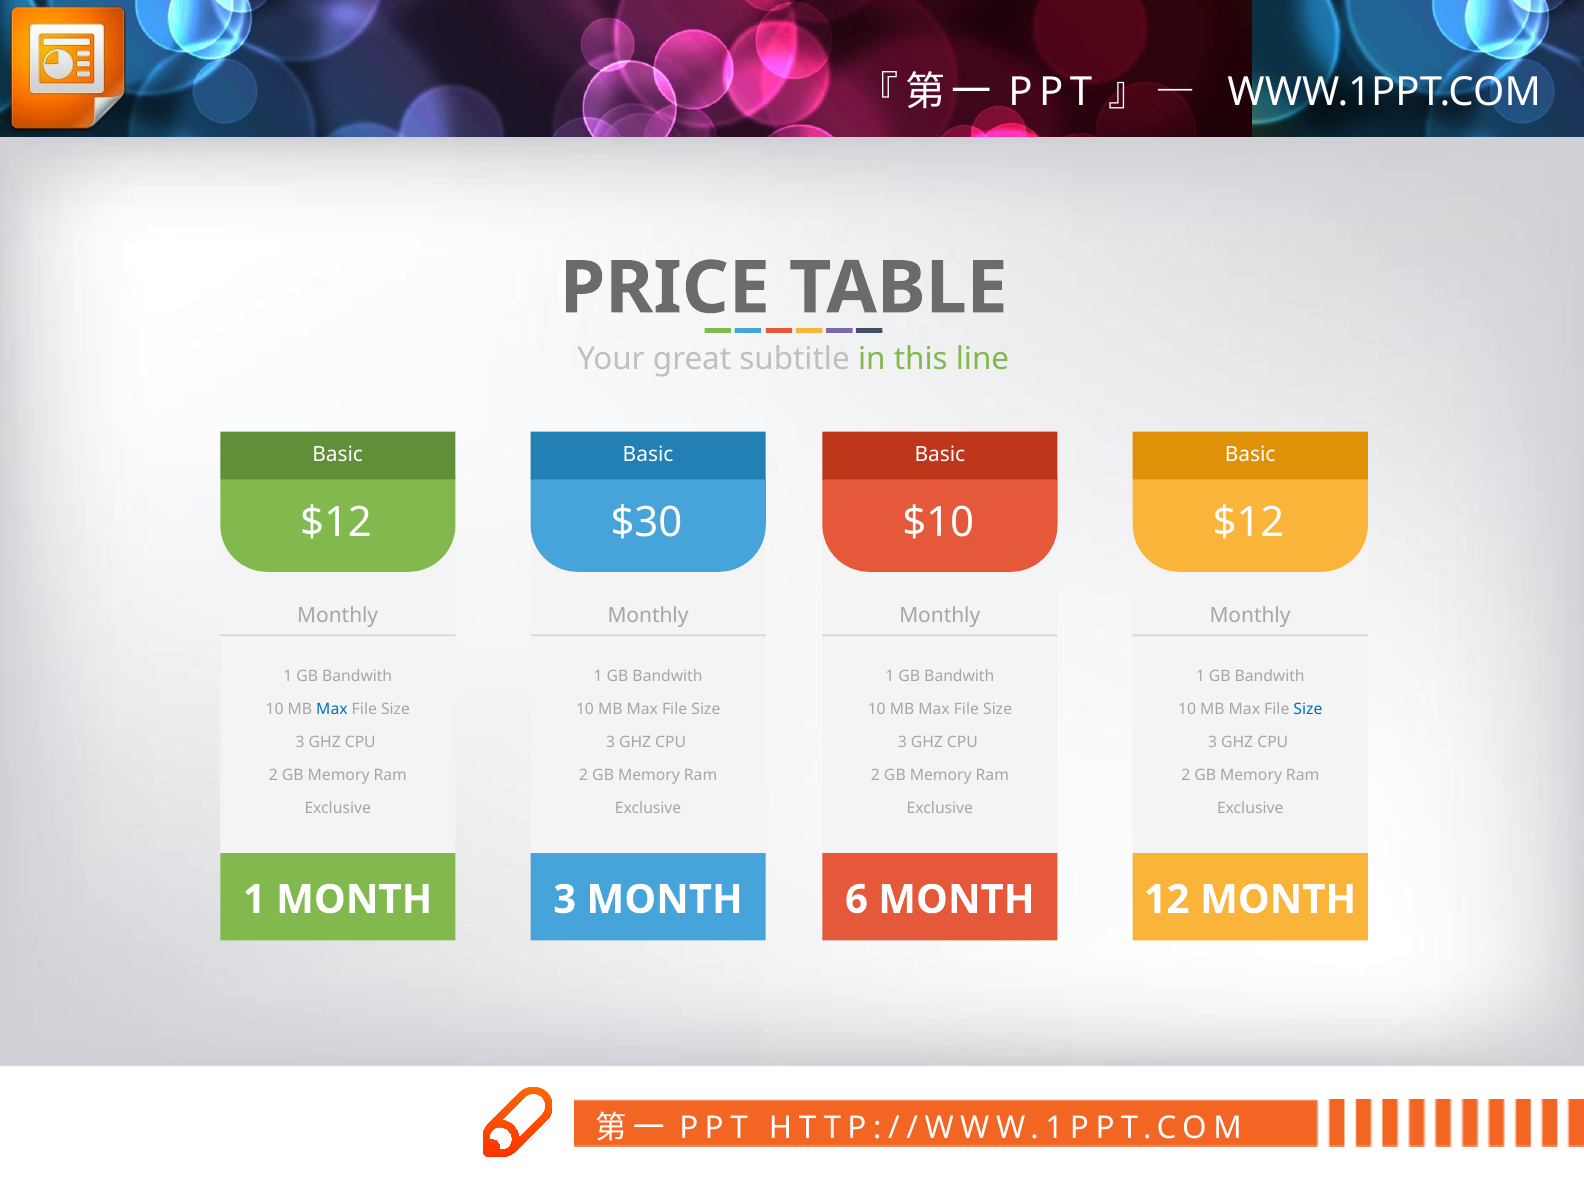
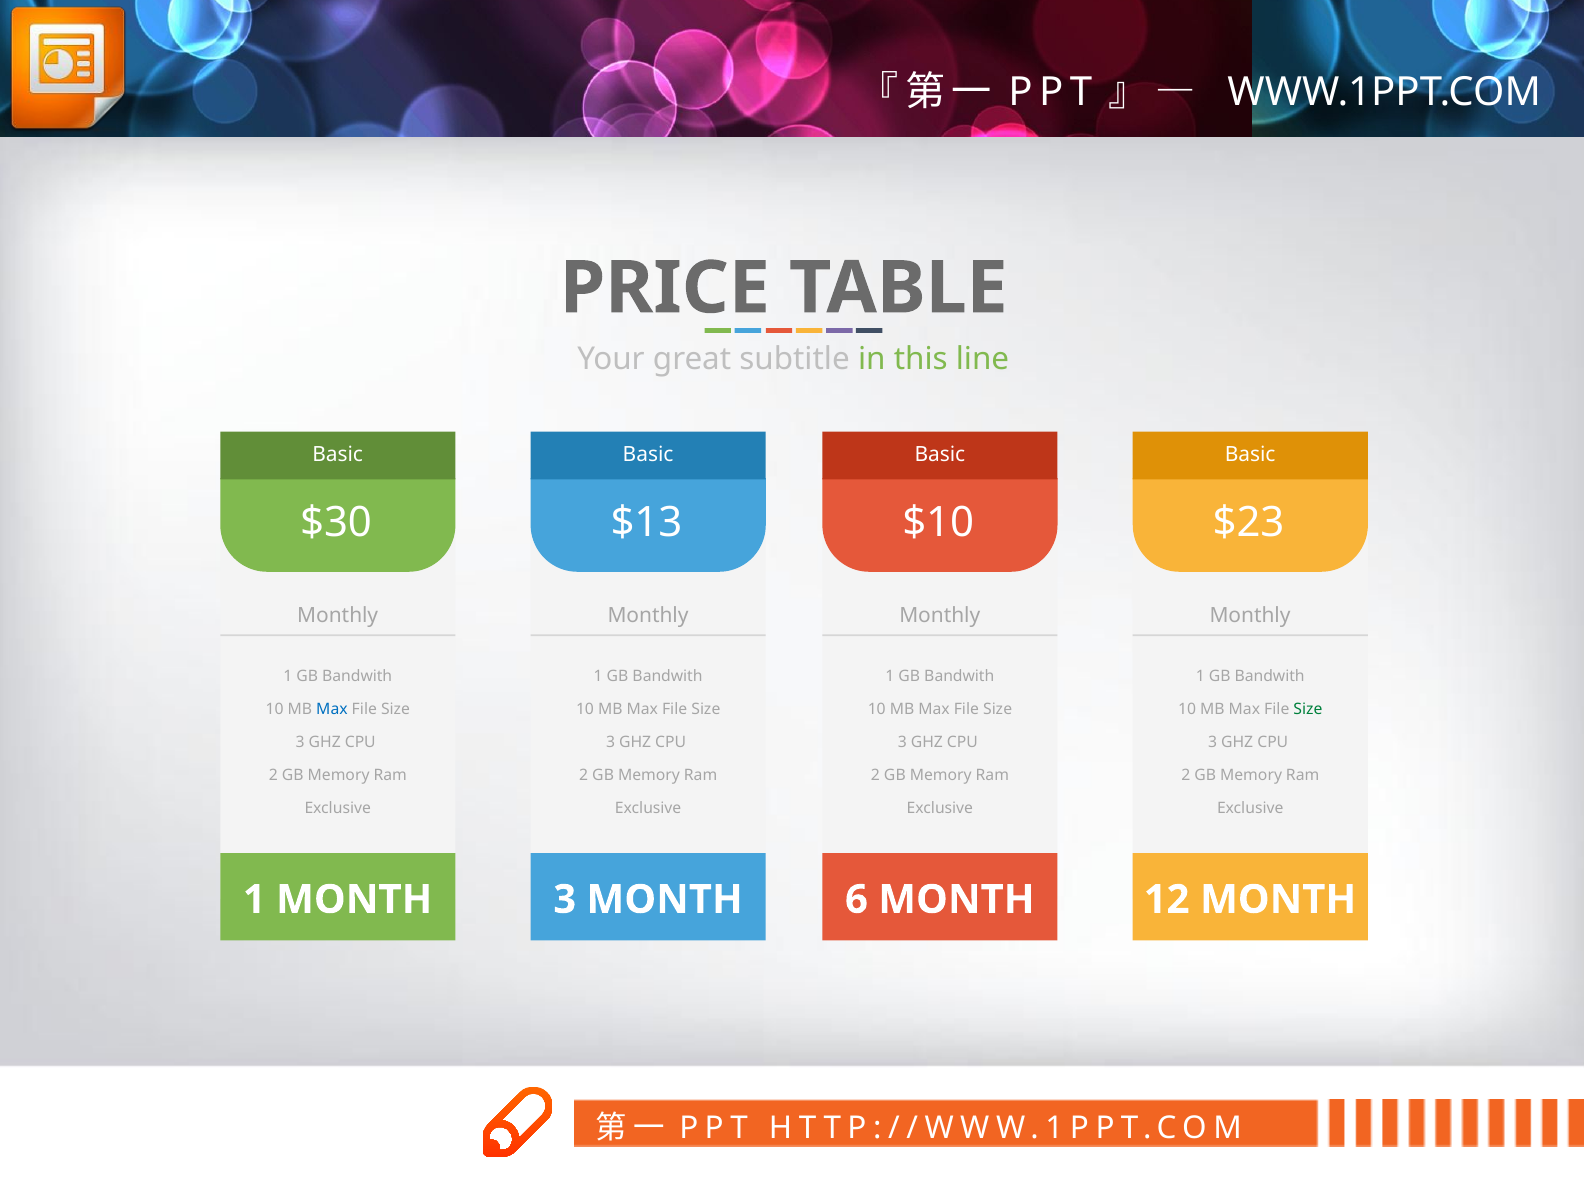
$12 at (336, 523): $12 -> $30
$30: $30 -> $13
$12 at (1249, 523): $12 -> $23
Size at (1308, 710) colour: blue -> green
